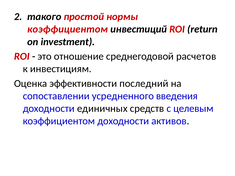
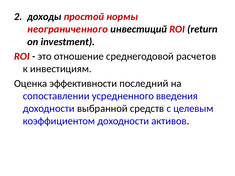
такого: такого -> доходы
коэффициентом at (68, 29): коэффициентом -> неограниченного
единичных: единичных -> выбранной
